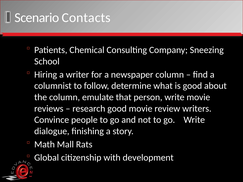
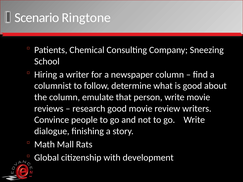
Contacts: Contacts -> Ringtone
